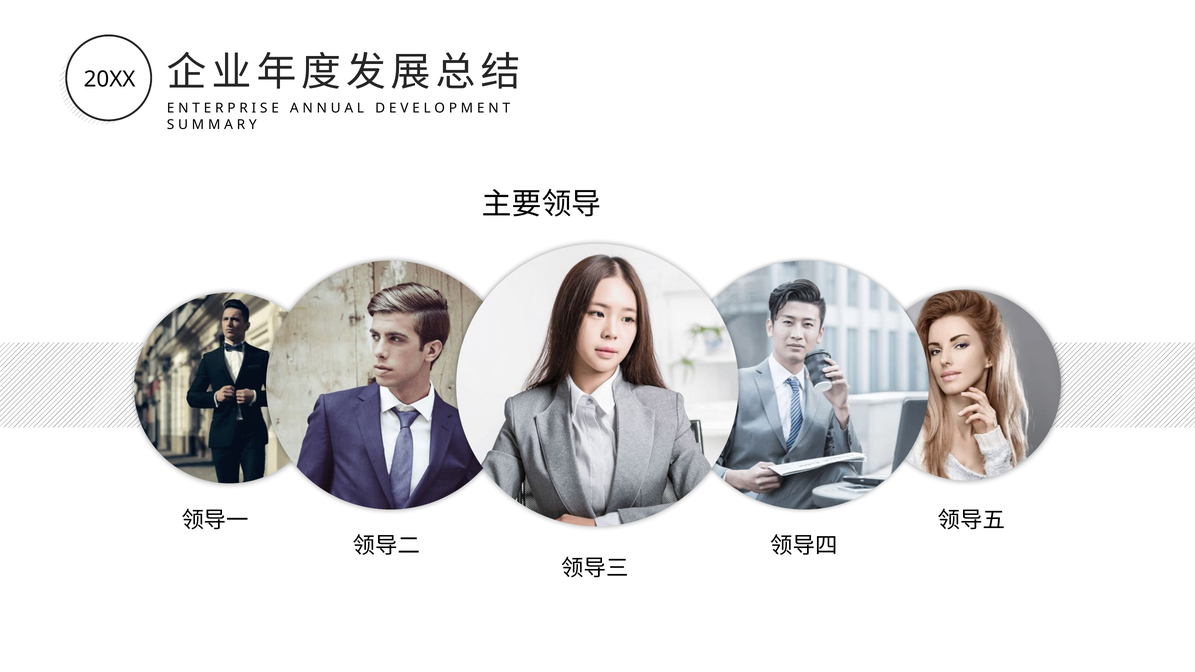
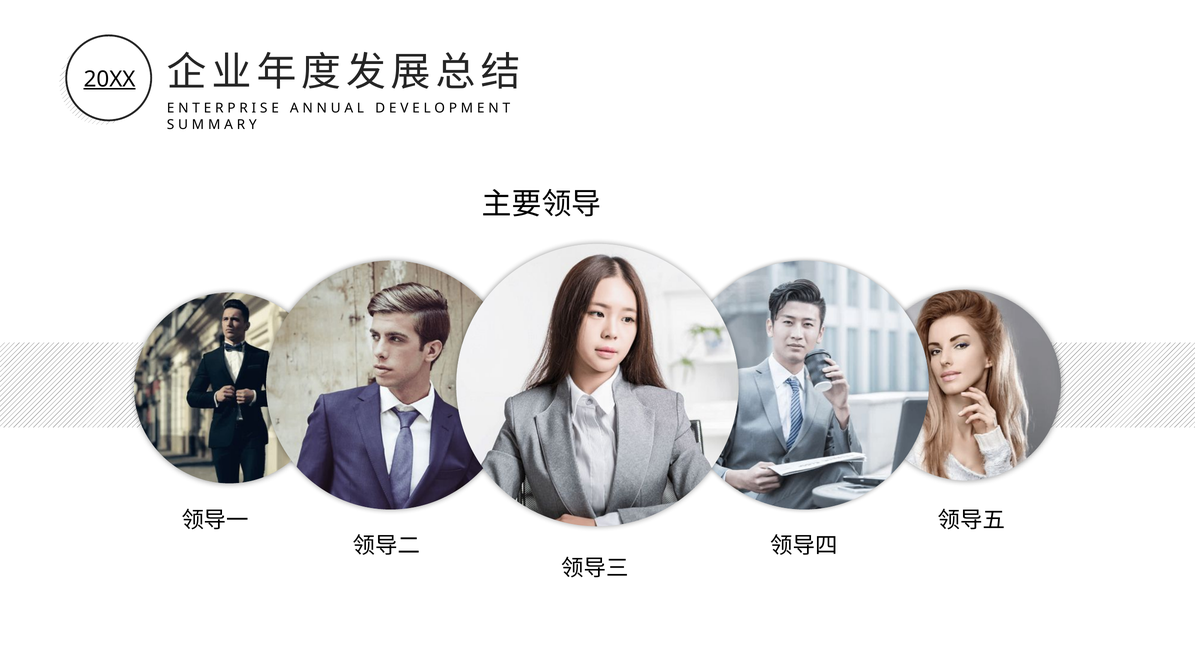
20XX underline: none -> present
